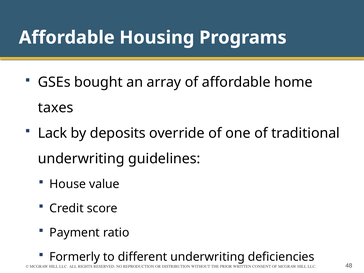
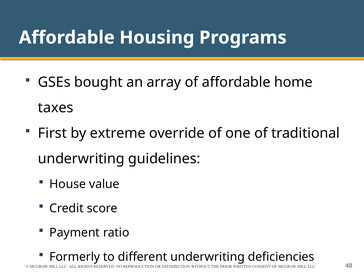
Lack: Lack -> First
deposits: deposits -> extreme
